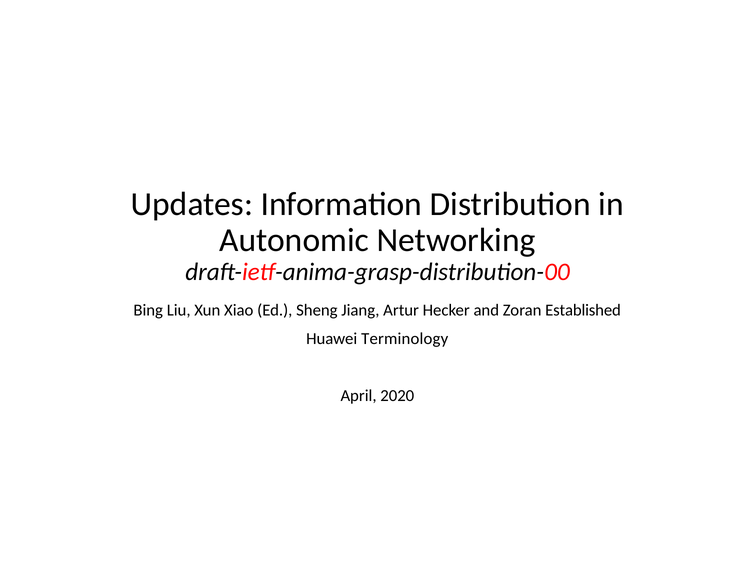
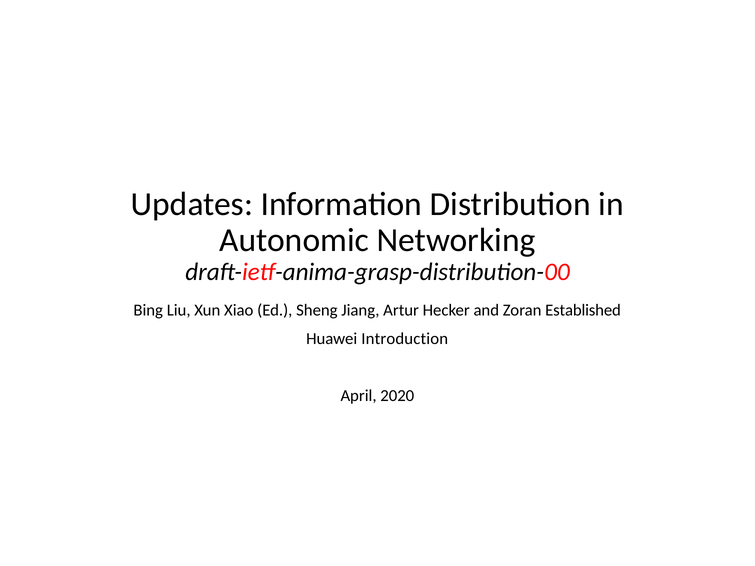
Terminology: Terminology -> Introduction
